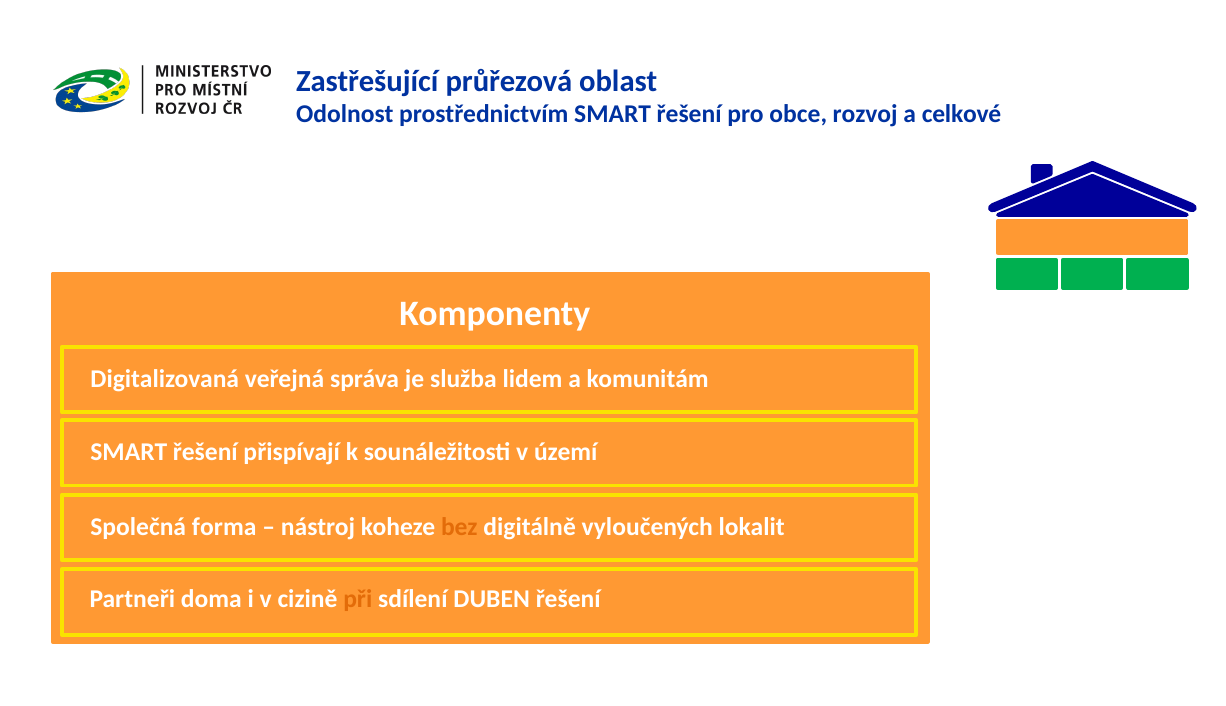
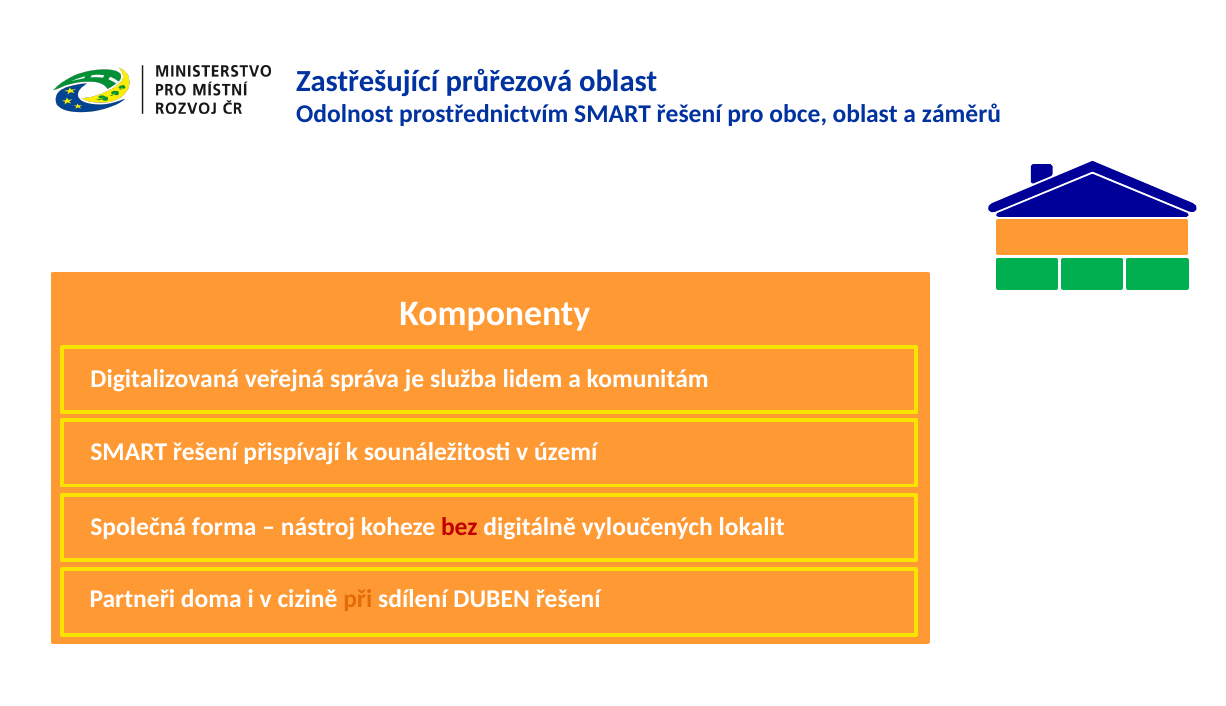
obce rozvoj: rozvoj -> oblast
celkové: celkové -> záměrů
bez colour: orange -> red
